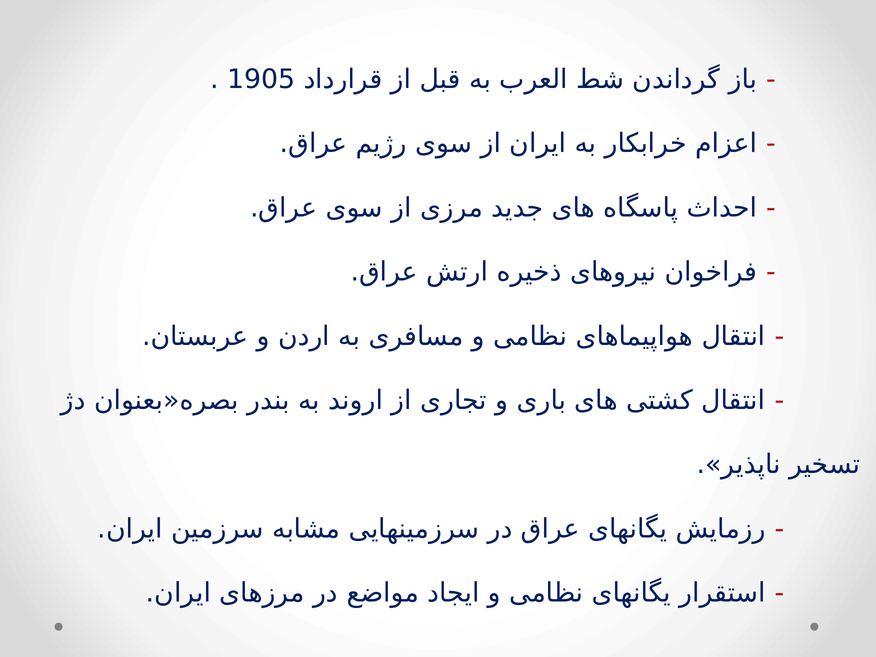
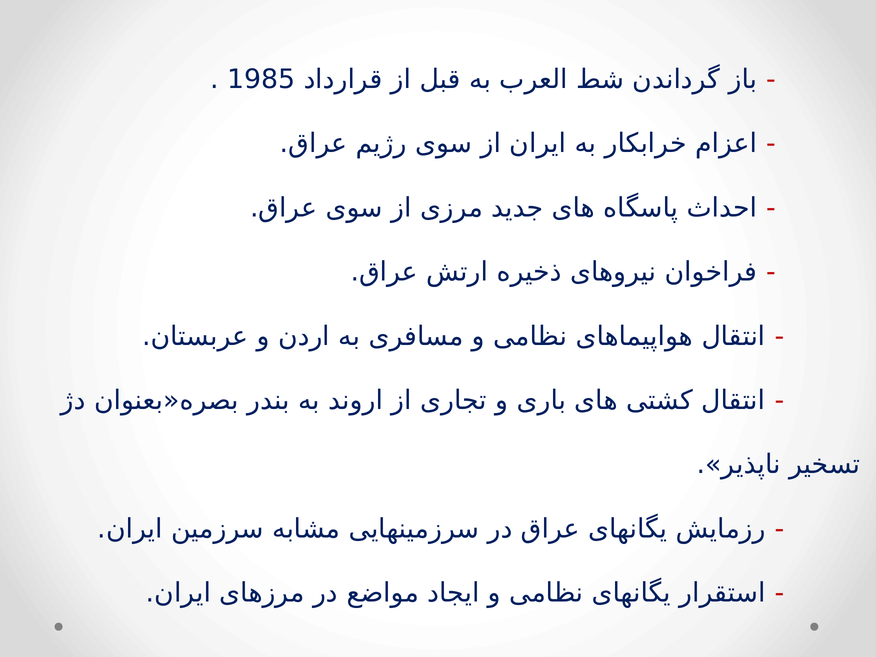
1905: 1905 -> 1985
